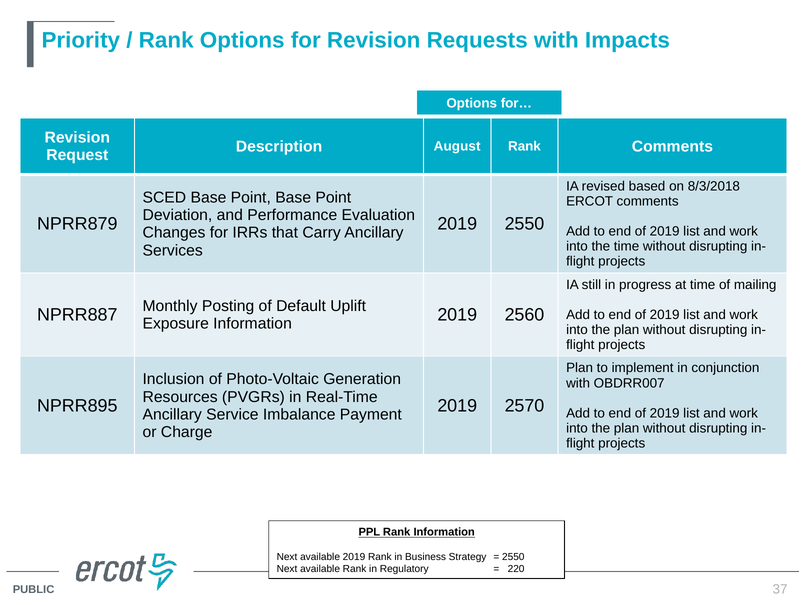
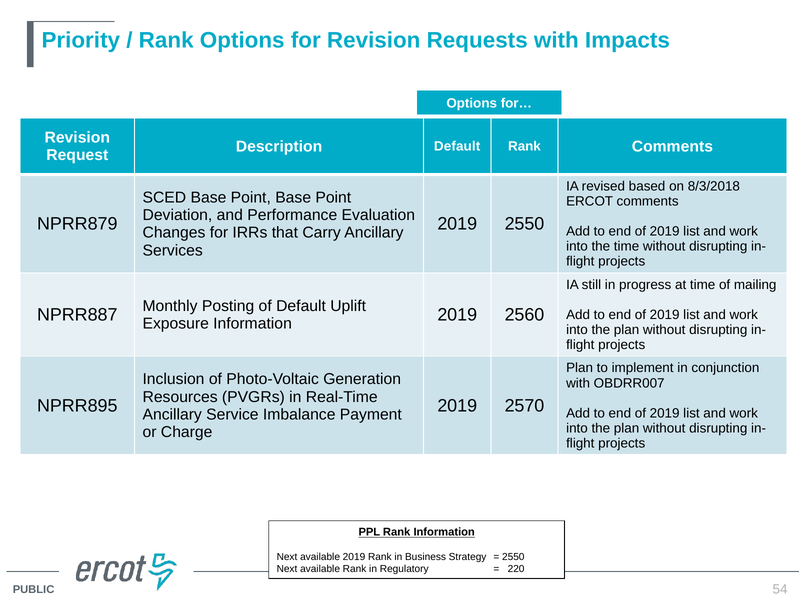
Description August: August -> Default
37: 37 -> 54
